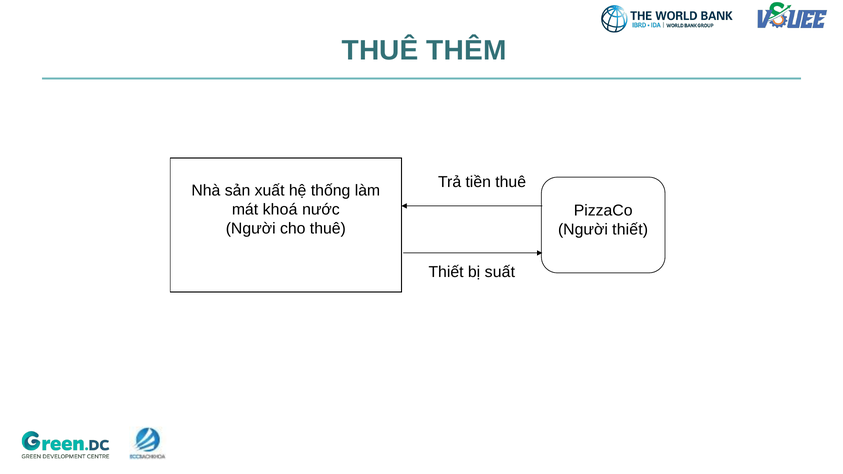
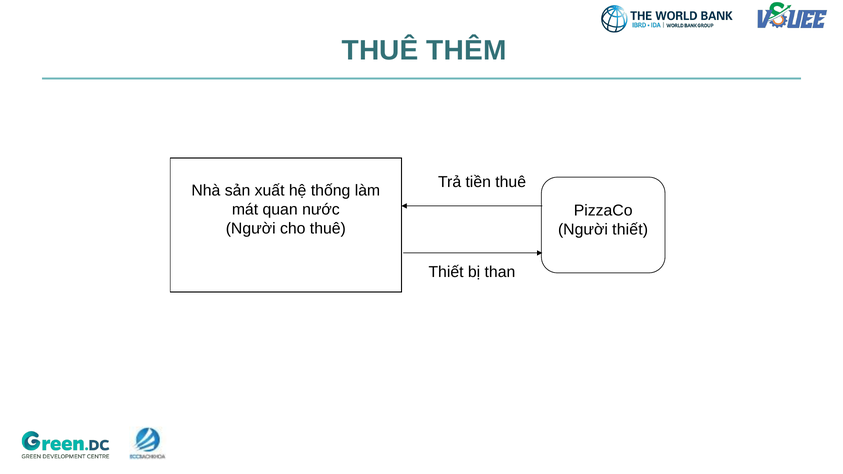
khoá: khoá -> quan
suất: suất -> than
